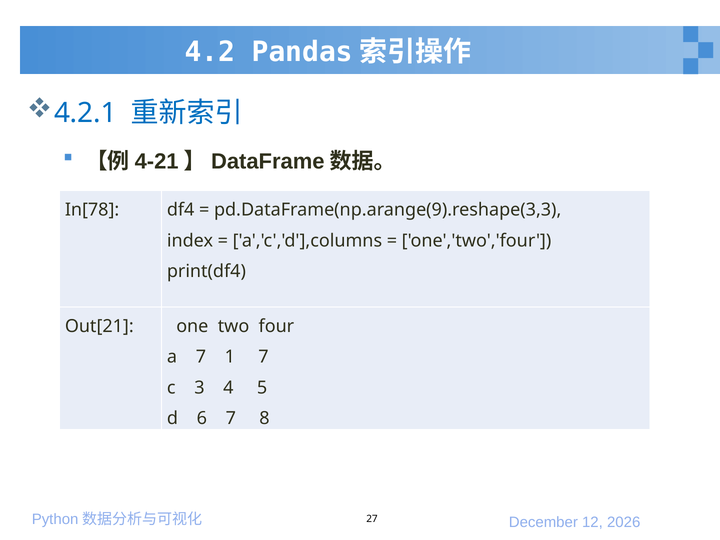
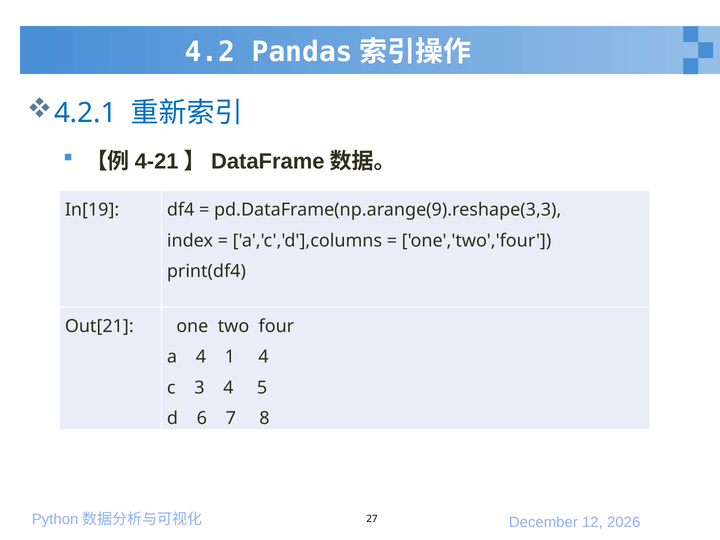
In[78: In[78 -> In[19
a 7: 7 -> 4
1 7: 7 -> 4
